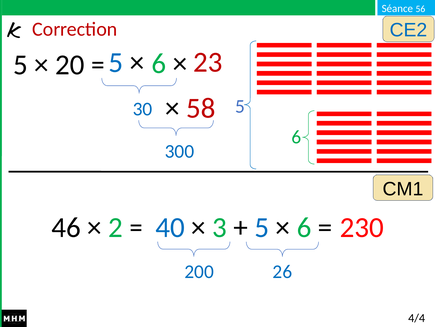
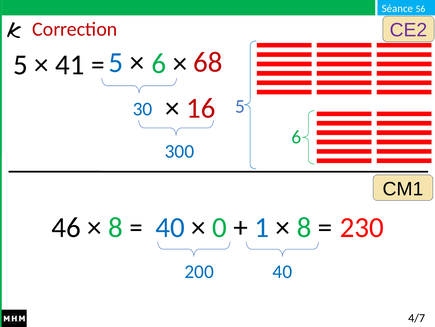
CE2 colour: blue -> purple
20: 20 -> 41
23: 23 -> 68
58: 58 -> 16
2 at (116, 227): 2 -> 8
3: 3 -> 0
5 at (262, 227): 5 -> 1
6 at (304, 227): 6 -> 8
200 26: 26 -> 40
4/4: 4/4 -> 4/7
